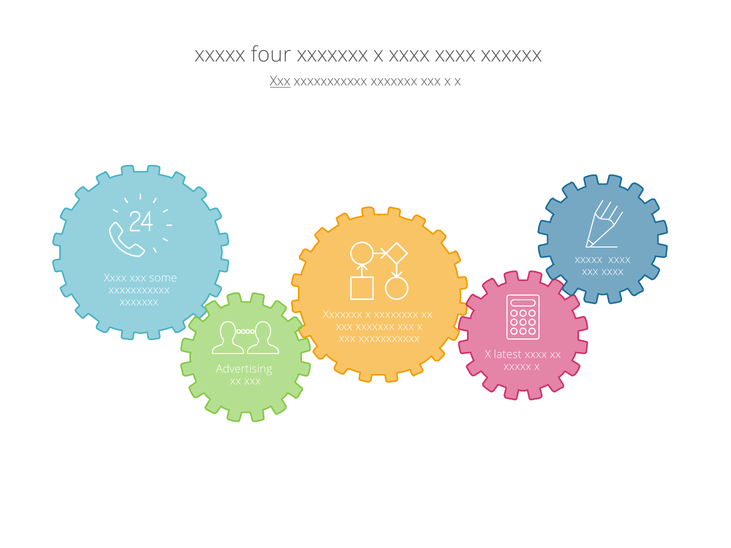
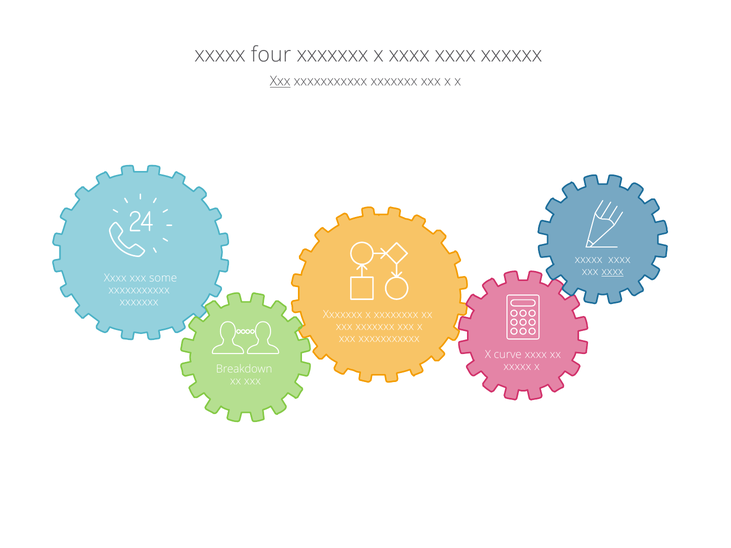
xxxx at (613, 272) underline: none -> present
latest: latest -> curve
Advertising: Advertising -> Breakdown
